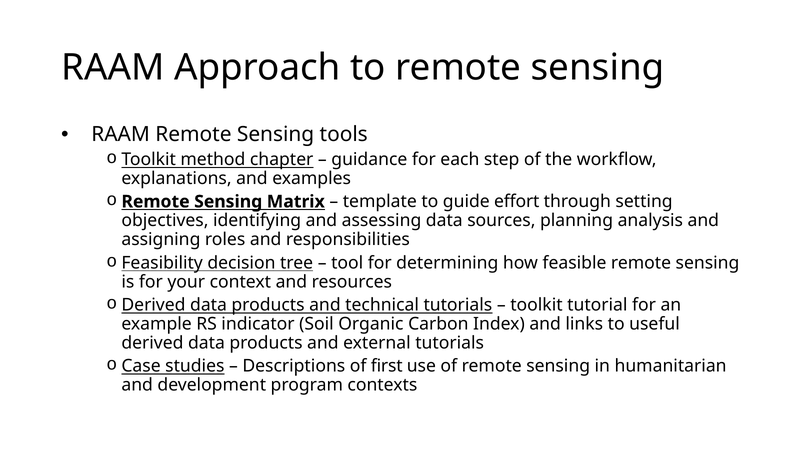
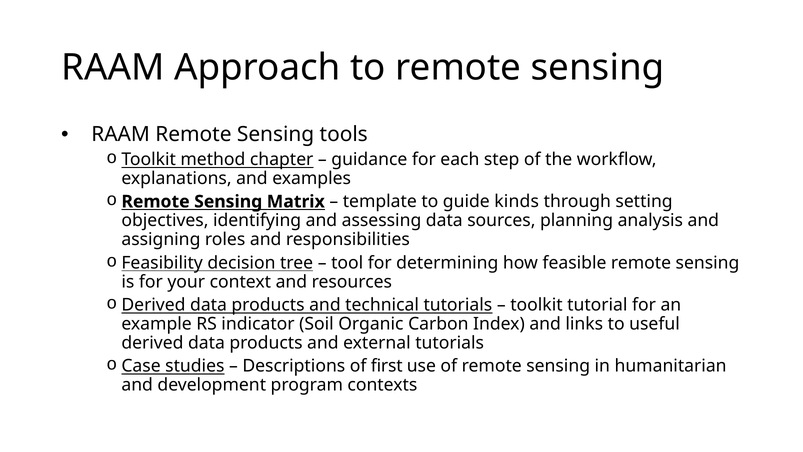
effort: effort -> kinds
